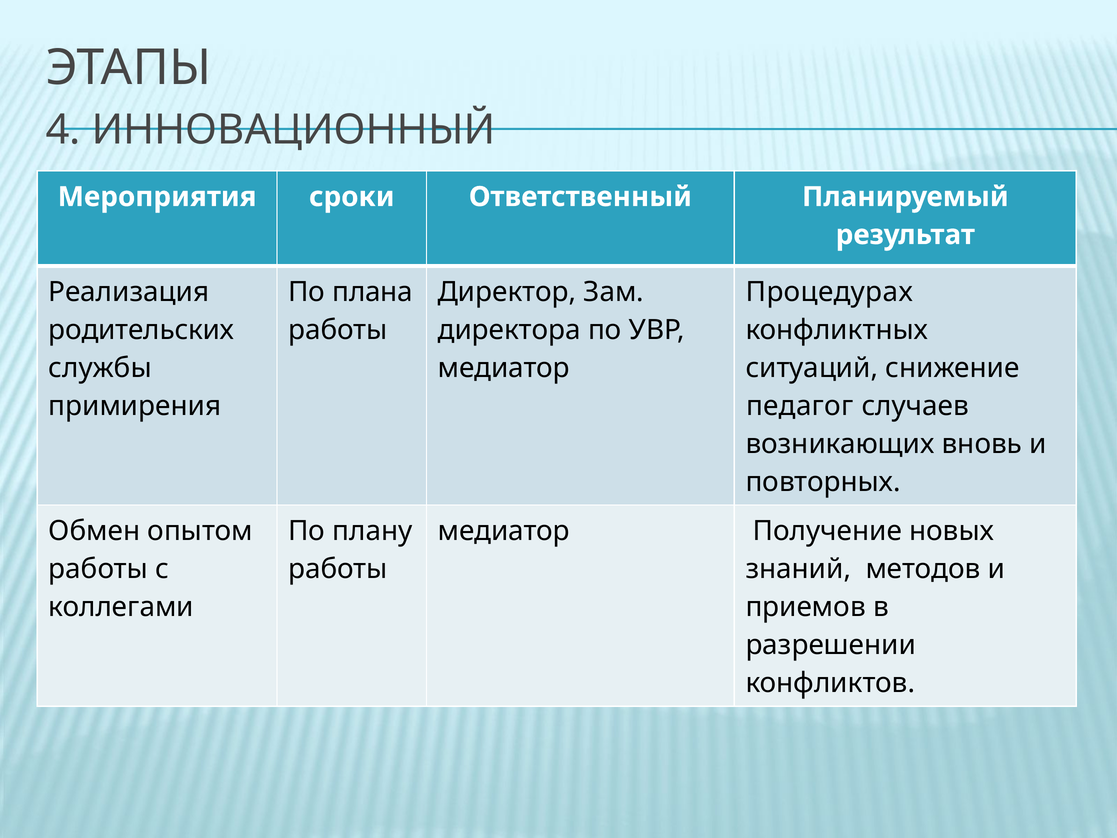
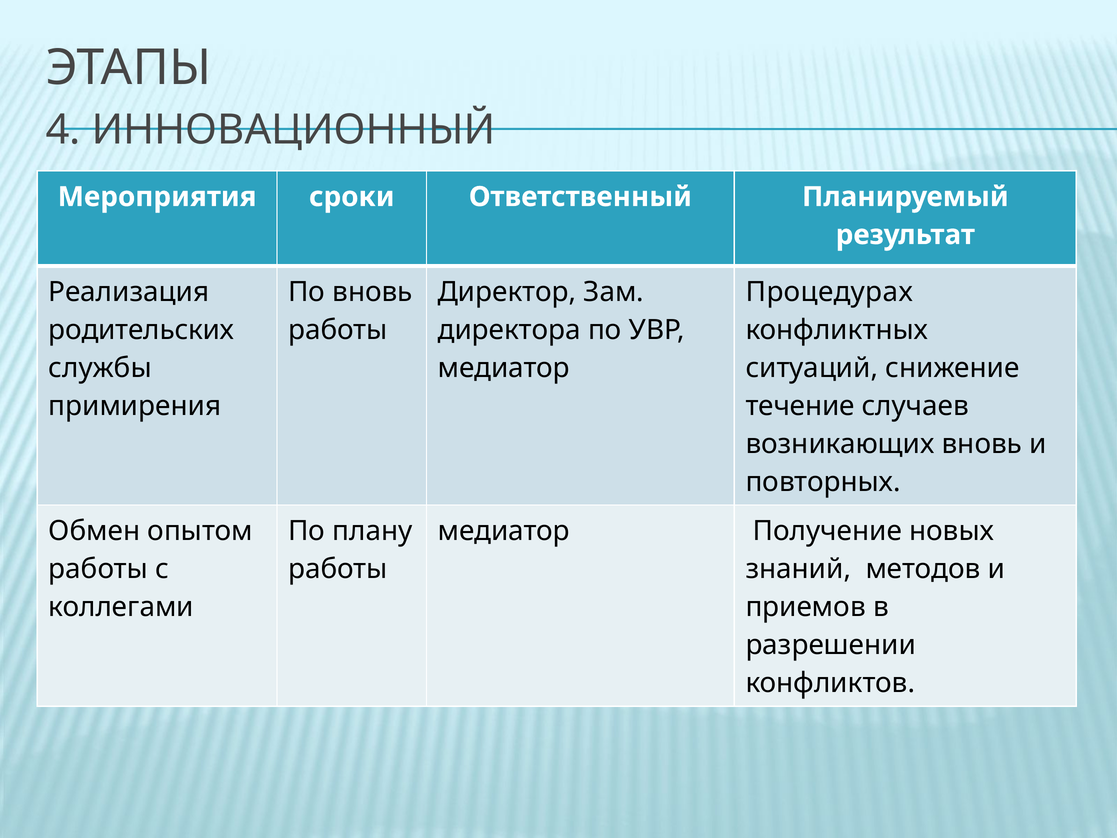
По плана: плана -> вновь
педагог: педагог -> течение
